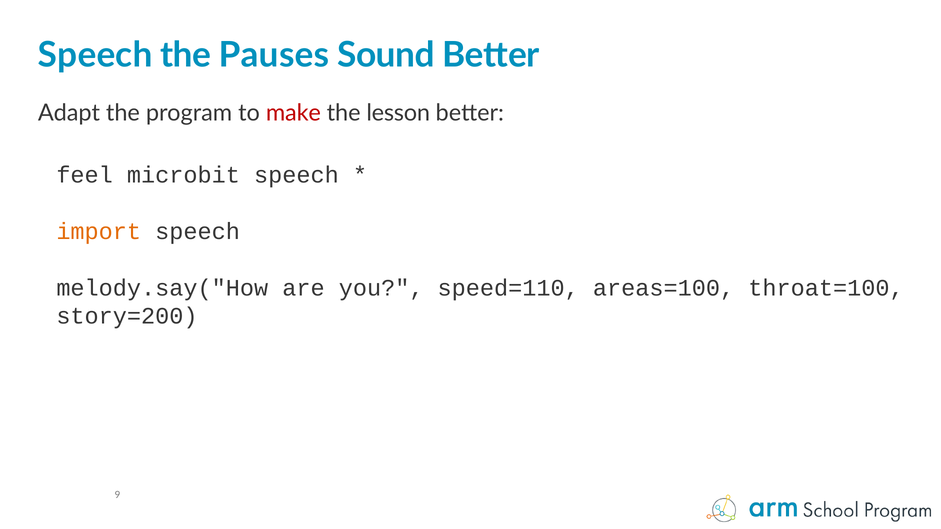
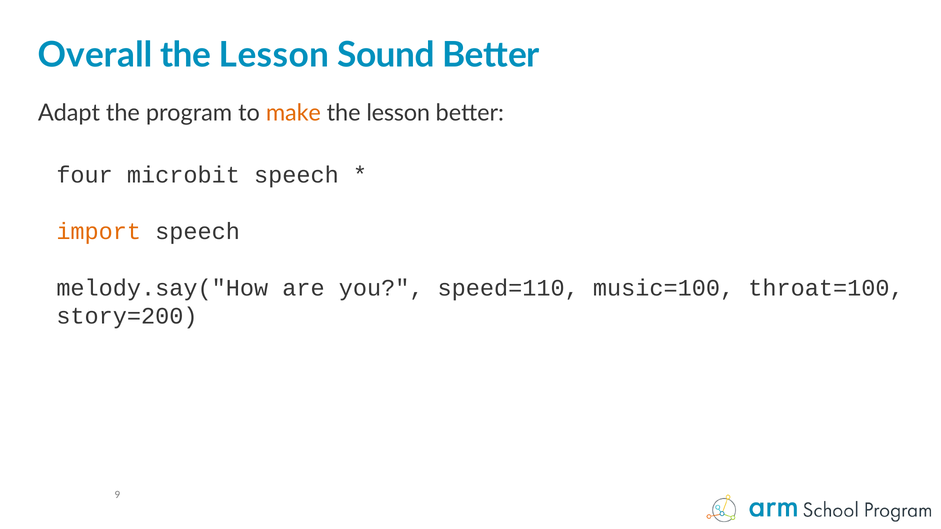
Speech at (95, 55): Speech -> Overall
Pauses at (274, 55): Pauses -> Lesson
make colour: red -> orange
feel: feel -> four
areas=100: areas=100 -> music=100
